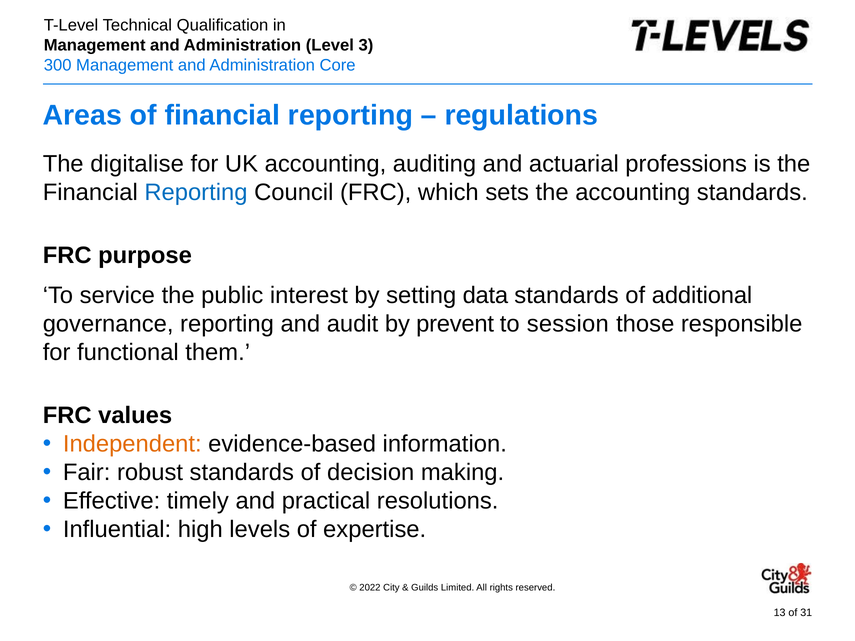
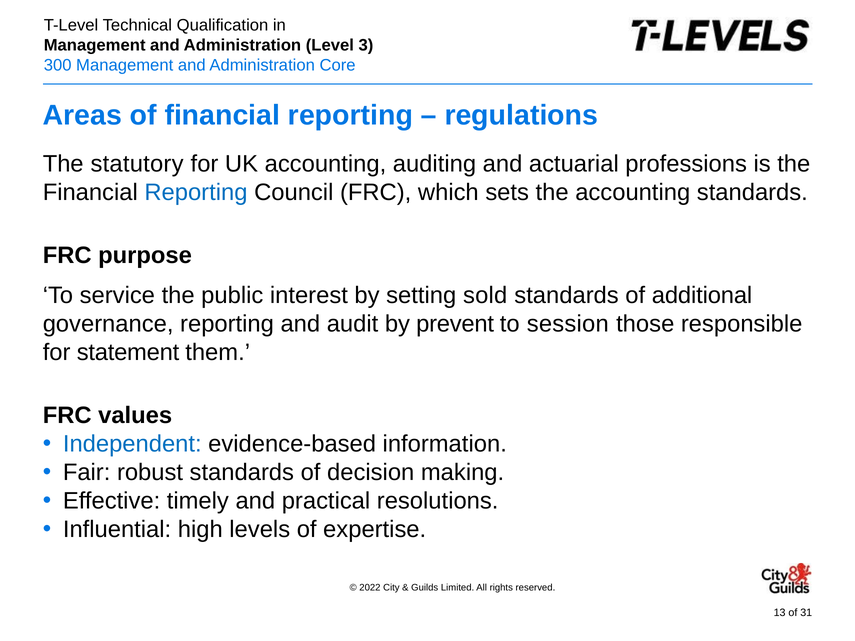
digitalise: digitalise -> statutory
data: data -> sold
functional: functional -> statement
Independent colour: orange -> blue
